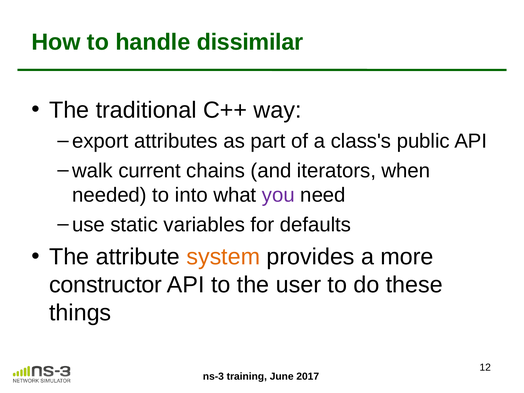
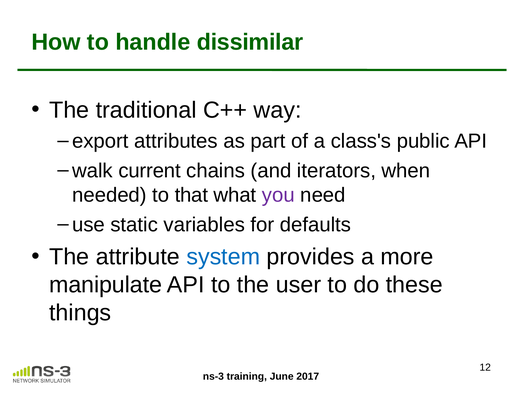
into: into -> that
system colour: orange -> blue
constructor: constructor -> manipulate
